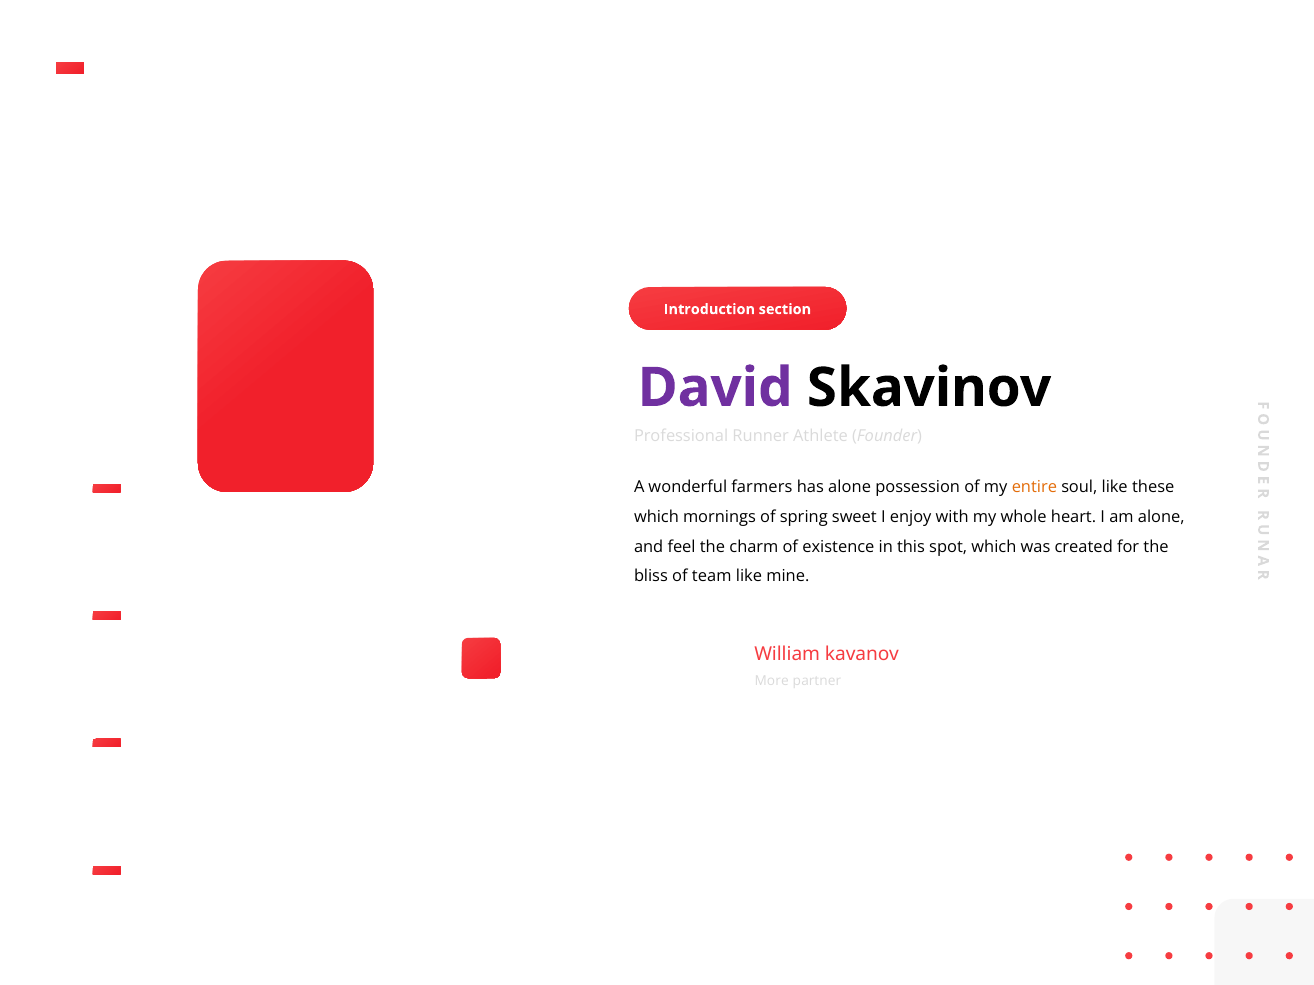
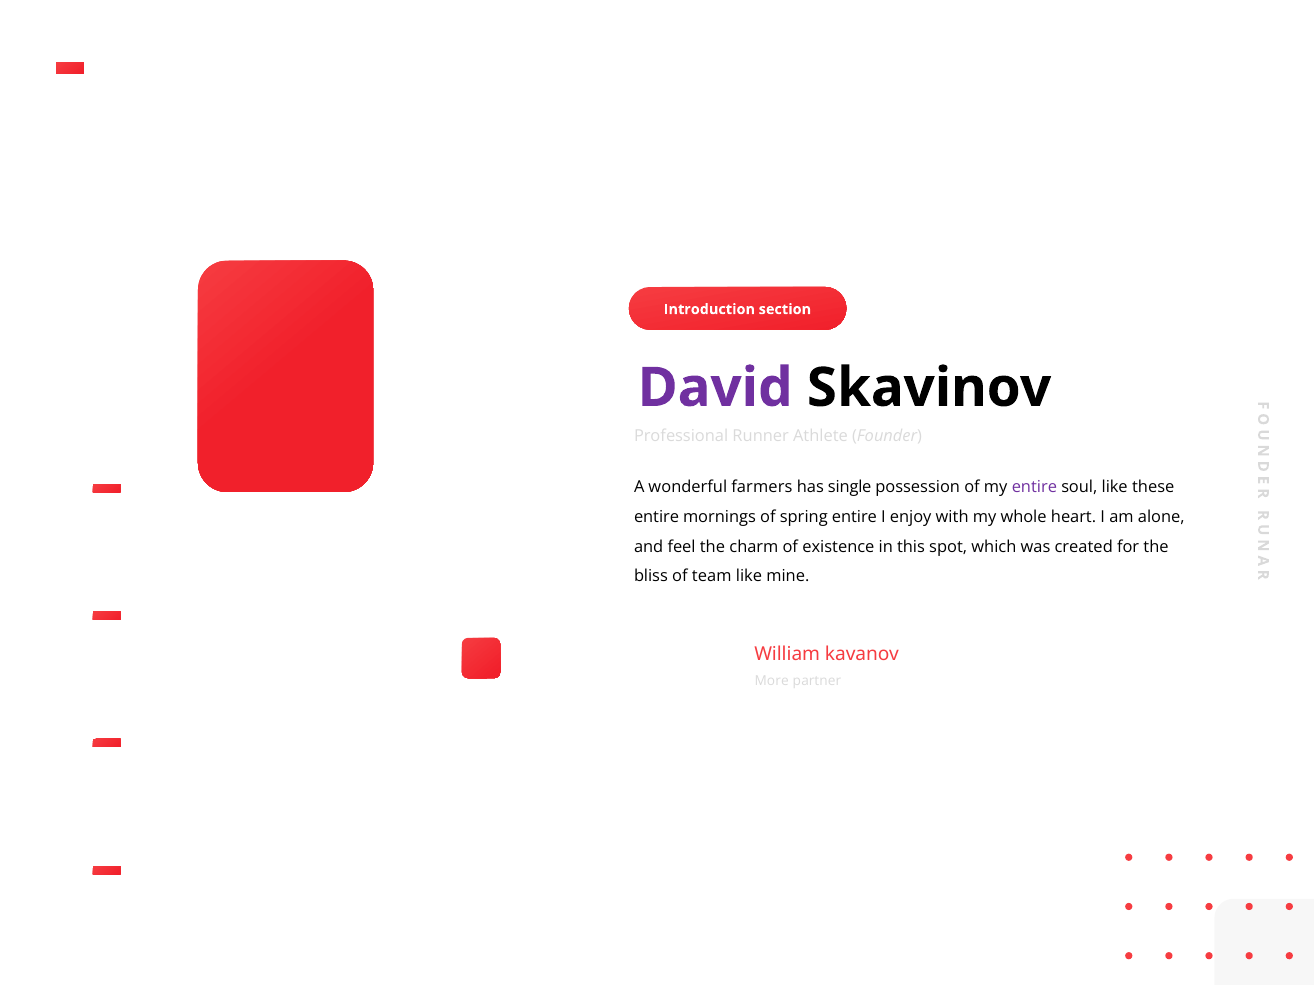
has alone: alone -> single
entire at (1034, 488) colour: orange -> purple
which at (656, 517): which -> entire
spring sweet: sweet -> entire
